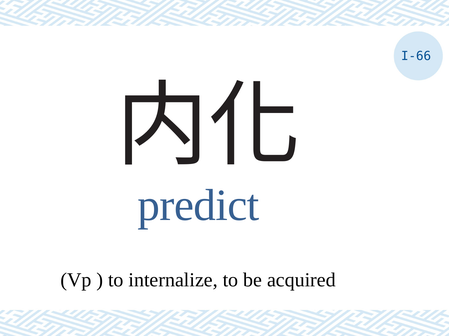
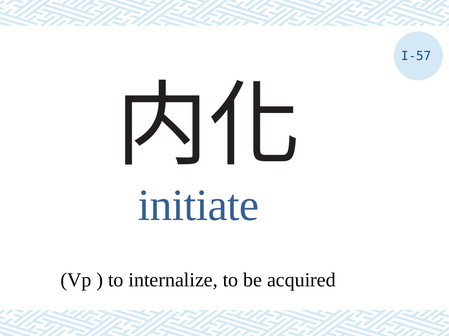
I-66: I-66 -> I-57
predict: predict -> initiate
